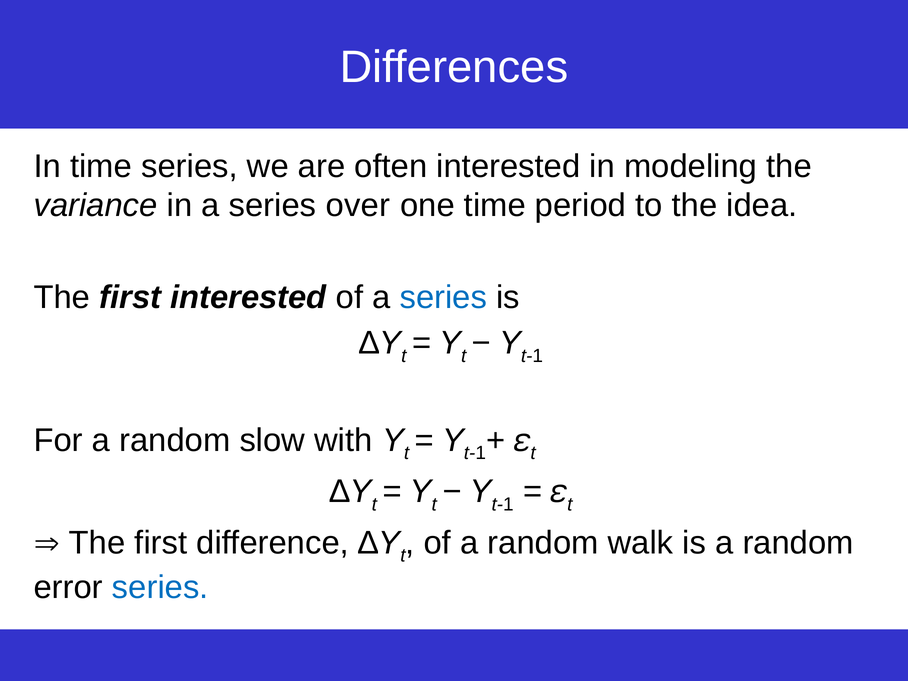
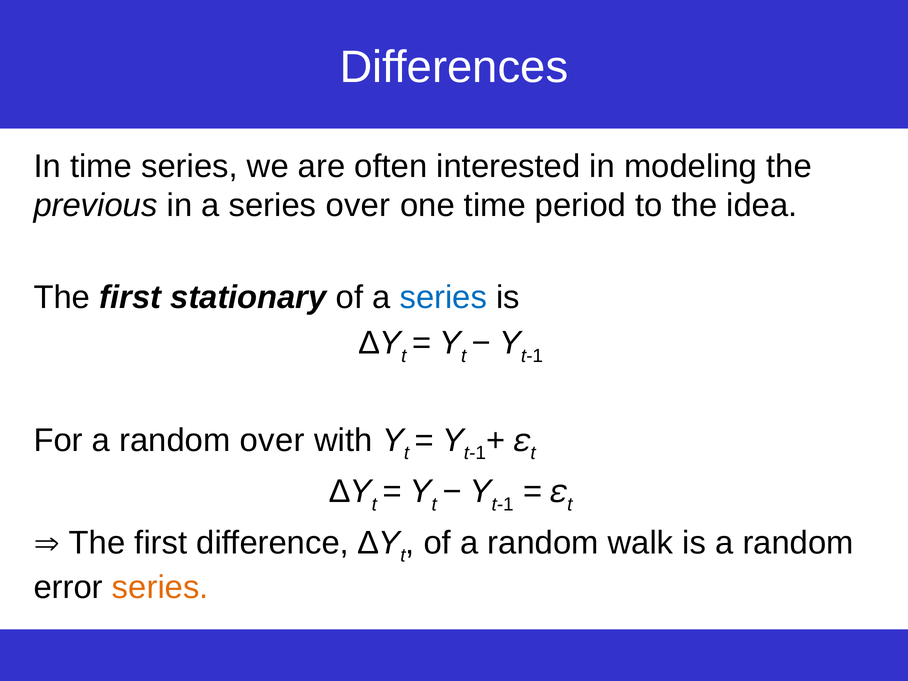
variance: variance -> previous
first interested: interested -> stationary
random slow: slow -> over
series at (160, 588) colour: blue -> orange
